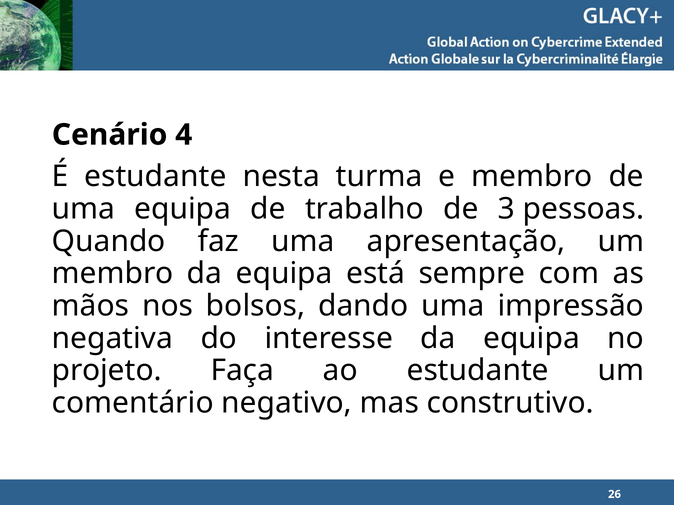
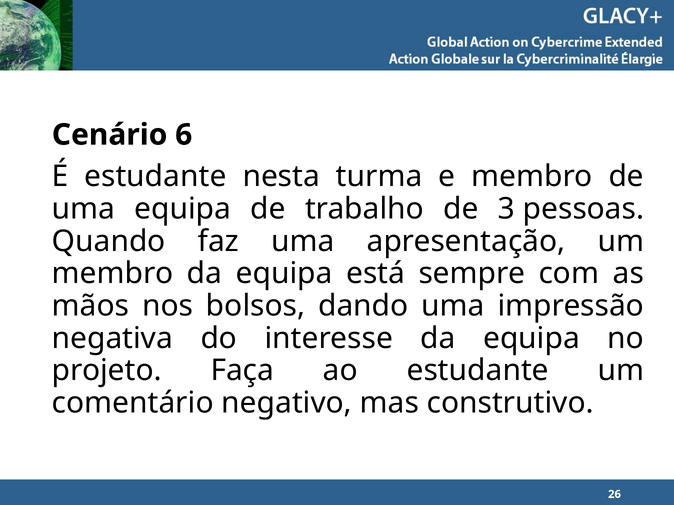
4: 4 -> 6
